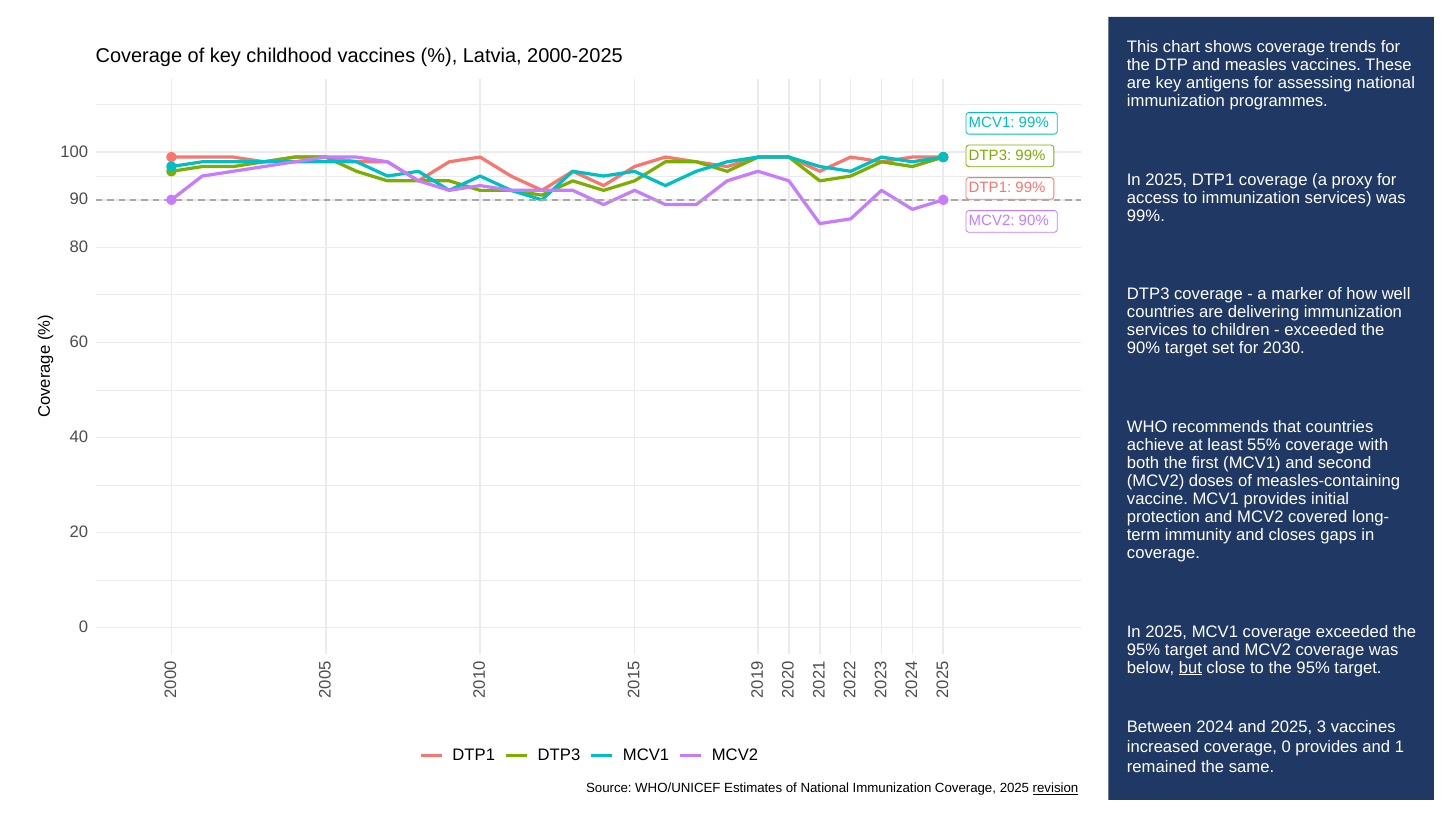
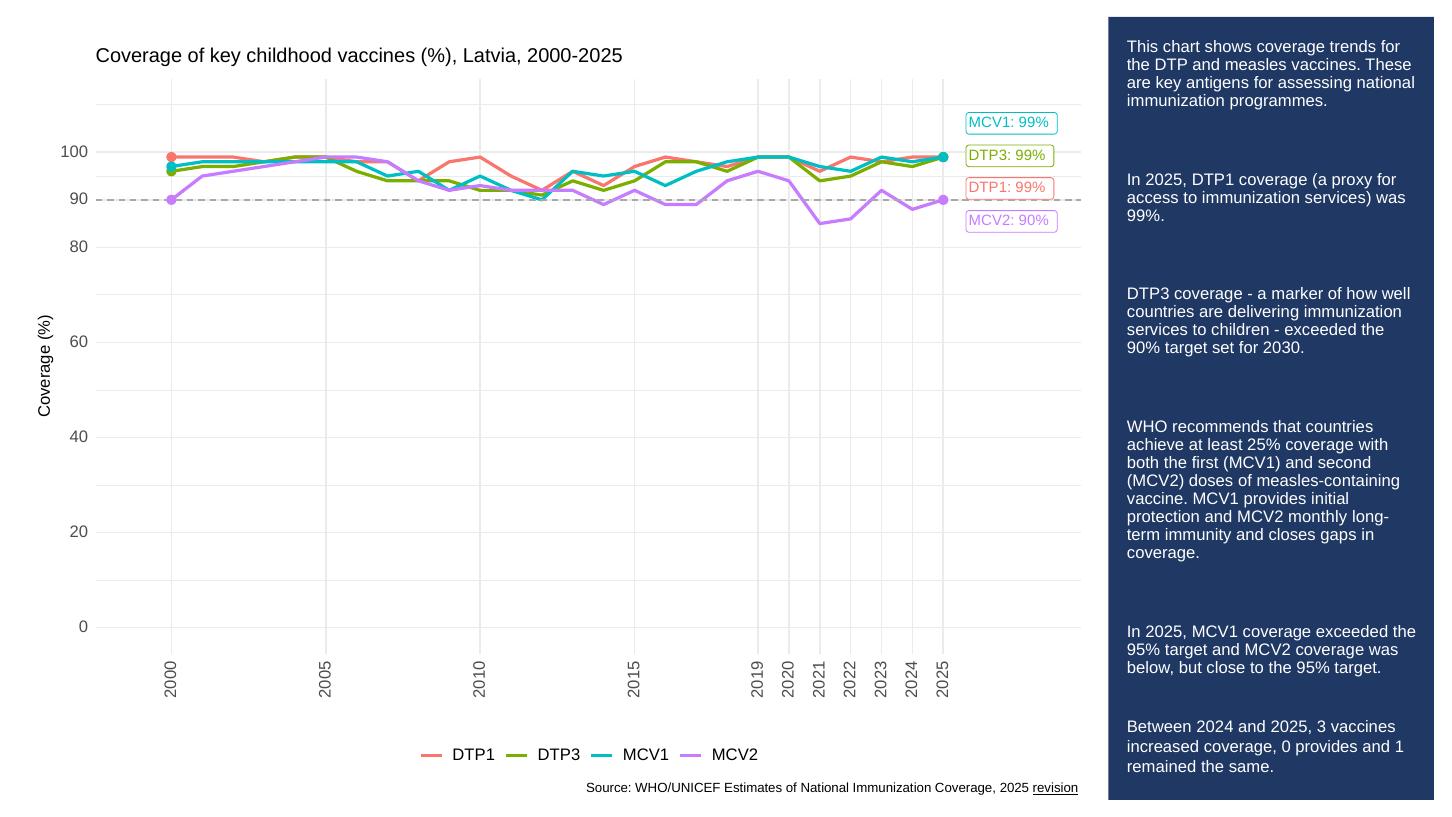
55%: 55% -> 25%
covered: covered -> monthly
but underline: present -> none
